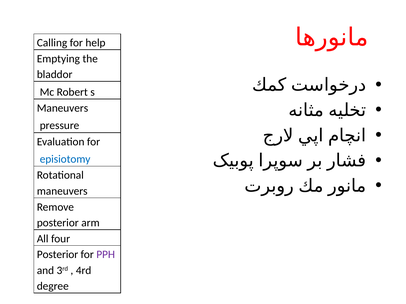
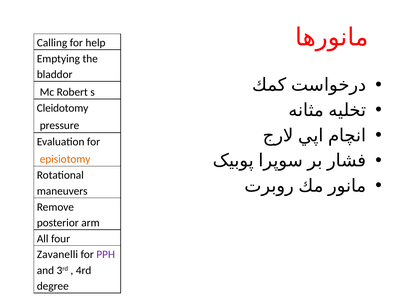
Maneuvers at (63, 108): Maneuvers -> Cleidotomy
episiotomy colour: blue -> orange
Posterior at (58, 255): Posterior -> Zavanelli
